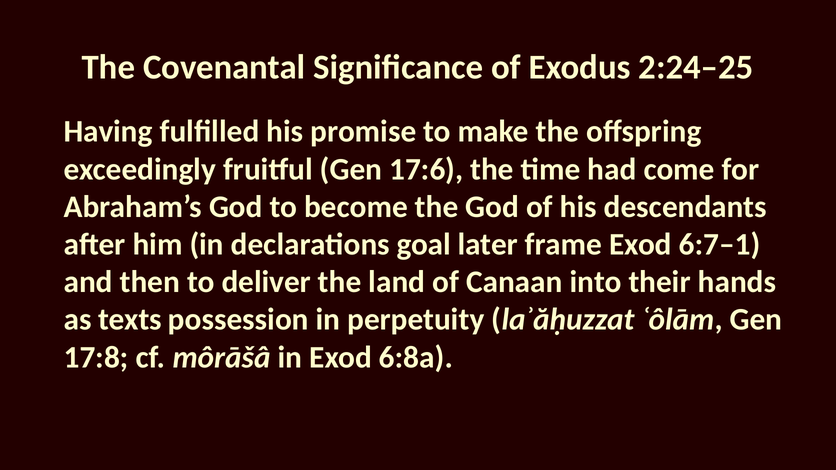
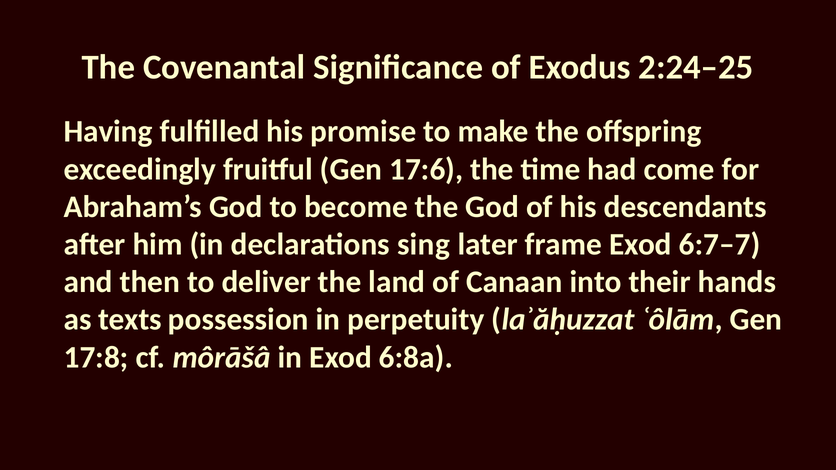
goal: goal -> sing
6:7–1: 6:7–1 -> 6:7–7
